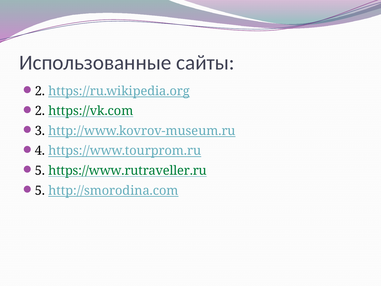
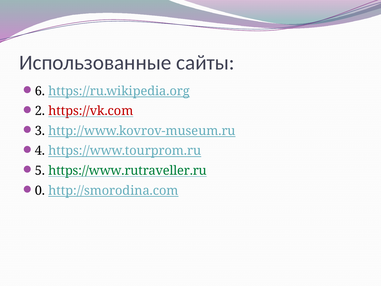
2 at (40, 91): 2 -> 6
https://vk.com colour: green -> red
5 at (40, 190): 5 -> 0
